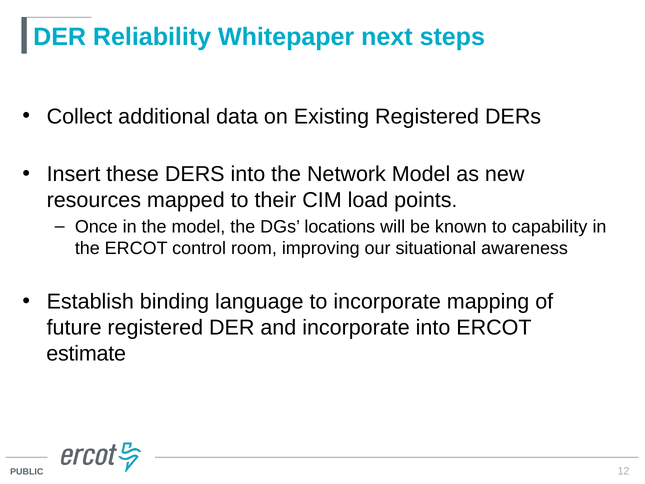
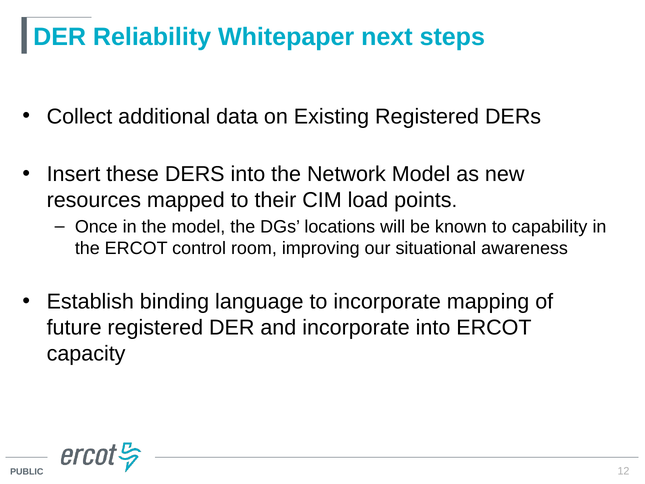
estimate: estimate -> capacity
